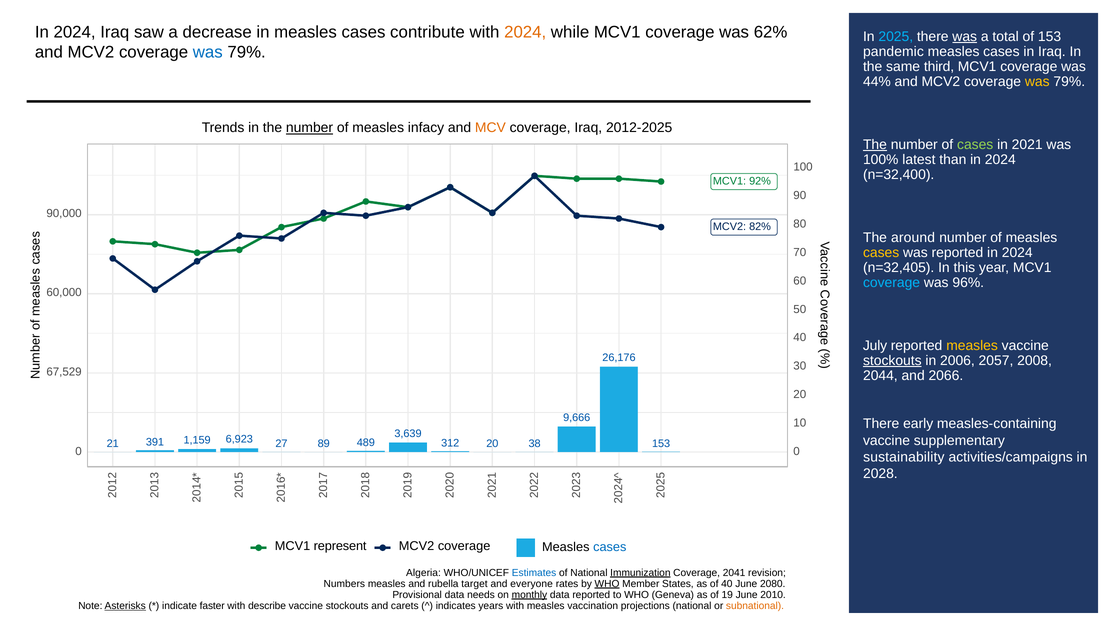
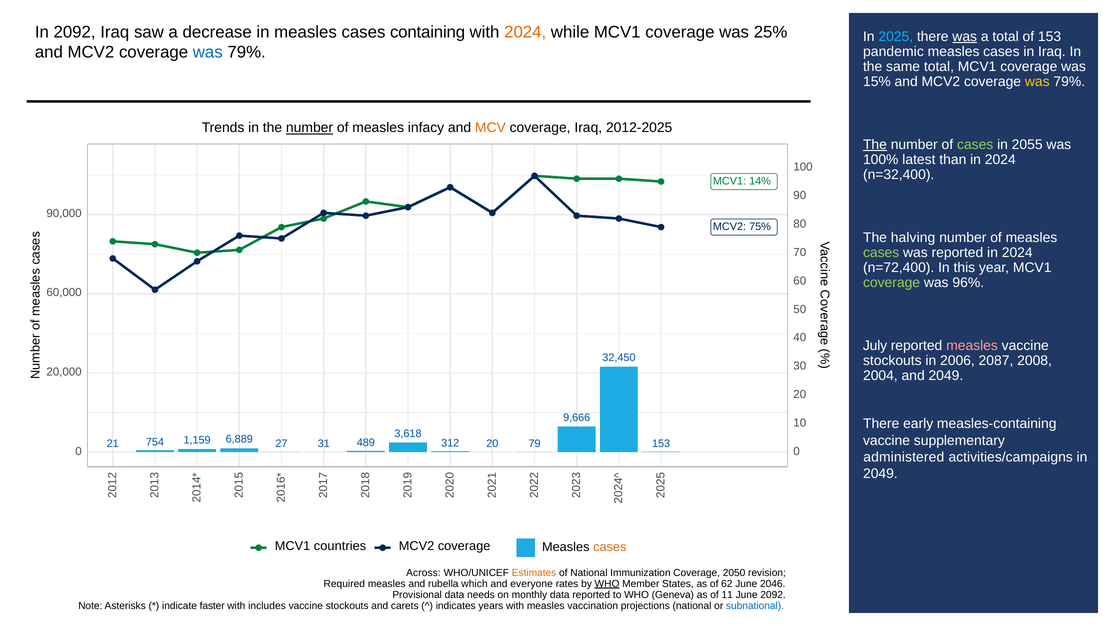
2024 at (75, 32): 2024 -> 2092
contribute: contribute -> containing
62%: 62% -> 25%
same third: third -> total
44%: 44% -> 15%
2021: 2021 -> 2055
92%: 92% -> 14%
82%: 82% -> 75%
around: around -> halving
cases at (881, 252) colour: yellow -> light green
n=32,405: n=32,405 -> n=72,400
coverage at (892, 282) colour: light blue -> light green
measles at (972, 345) colour: yellow -> pink
26,176: 26,176 -> 32,450
stockouts at (892, 360) underline: present -> none
2057: 2057 -> 2087
67,529: 67,529 -> 20,000
2044: 2044 -> 2004
and 2066: 2066 -> 2049
3,639: 3,639 -> 3,618
38: 38 -> 79
391: 391 -> 754
6,923: 6,923 -> 6,889
89: 89 -> 31
sustainability: sustainability -> administered
2028 at (880, 473): 2028 -> 2049
represent: represent -> countries
cases at (610, 547) colour: blue -> orange
Algeria: Algeria -> Across
Estimates colour: blue -> orange
Immunization underline: present -> none
2041: 2041 -> 2050
Numbers: Numbers -> Required
target: target -> which
of 40: 40 -> 62
2080: 2080 -> 2046
monthly underline: present -> none
19: 19 -> 11
June 2010: 2010 -> 2092
Asterisks underline: present -> none
describe: describe -> includes
subnational colour: orange -> blue
